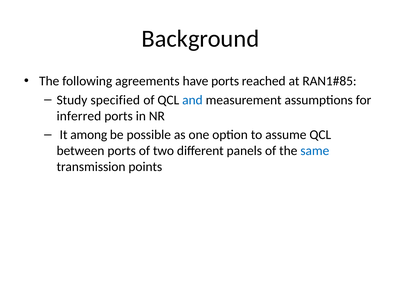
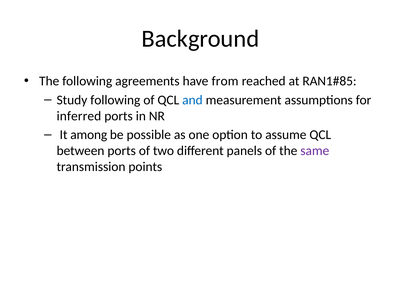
have ports: ports -> from
Study specified: specified -> following
same colour: blue -> purple
